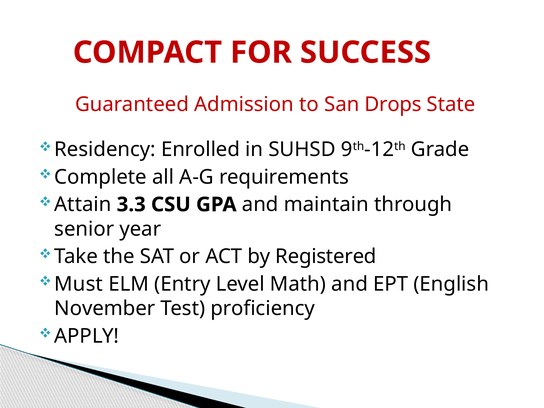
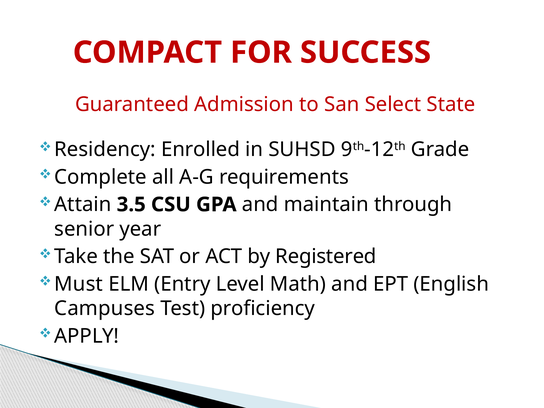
Drops: Drops -> Select
3.3: 3.3 -> 3.5
November: November -> Campuses
